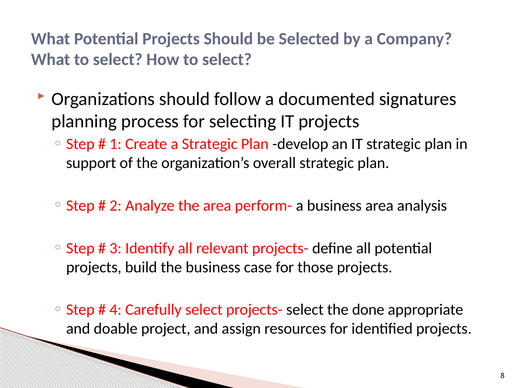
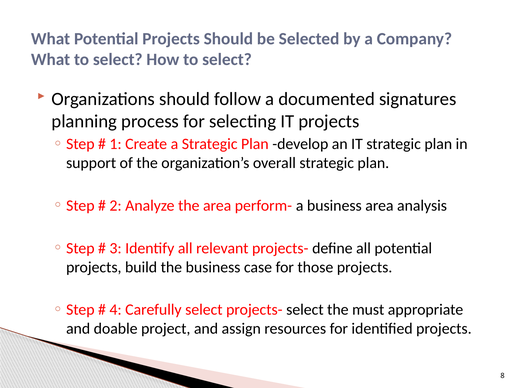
done: done -> must
